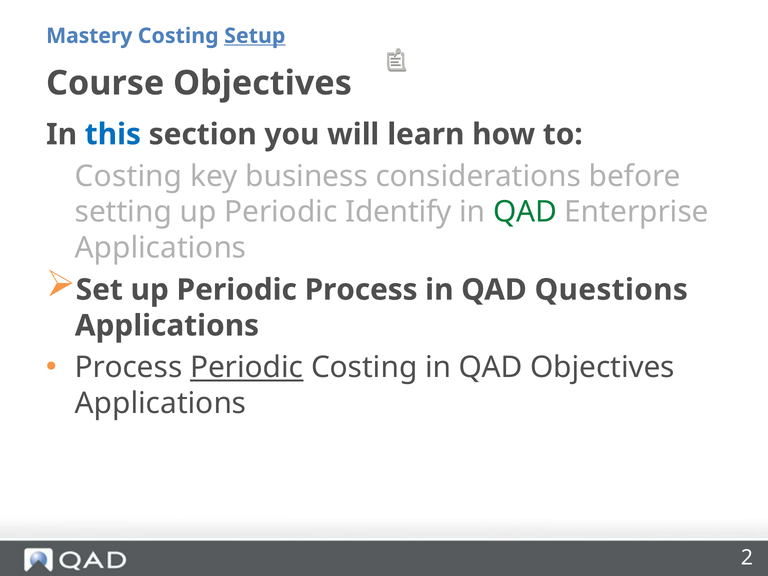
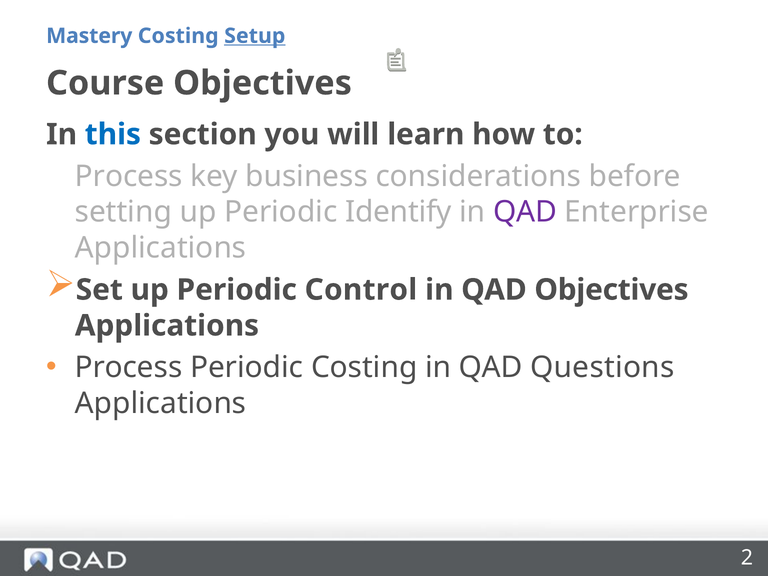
Costing at (129, 176): Costing -> Process
QAD at (525, 212) colour: green -> purple
Periodic Process: Process -> Control
QAD Questions: Questions -> Objectives
Periodic at (247, 368) underline: present -> none
QAD Objectives: Objectives -> Questions
